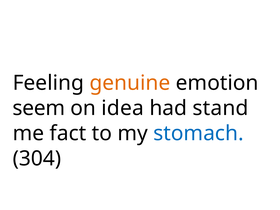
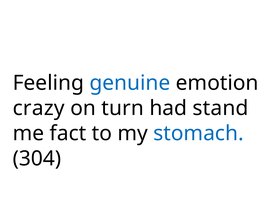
genuine colour: orange -> blue
seem: seem -> crazy
idea: idea -> turn
